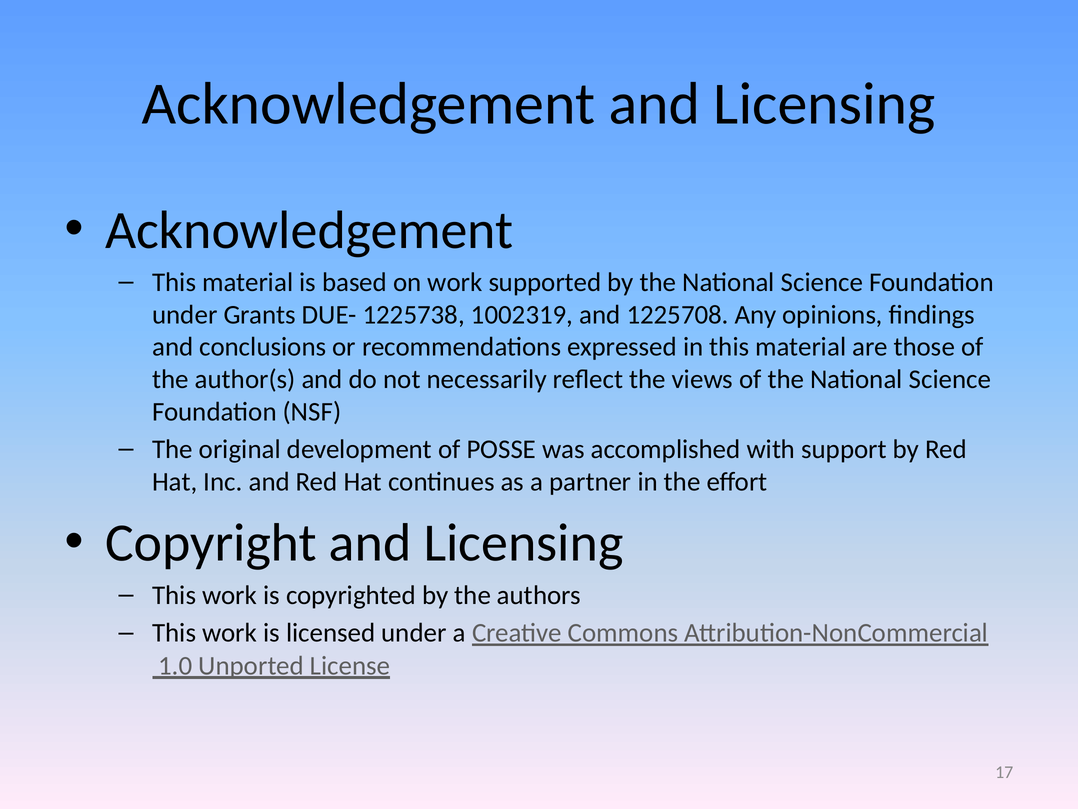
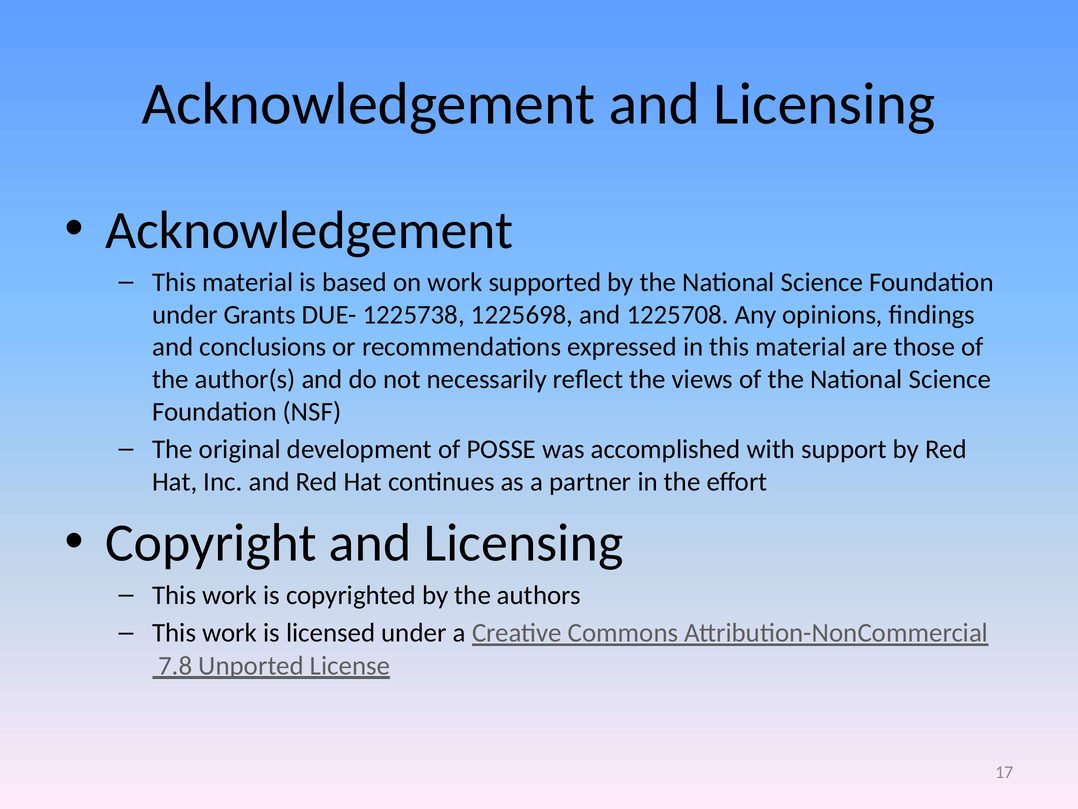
1002319: 1002319 -> 1225698
1.0: 1.0 -> 7.8
